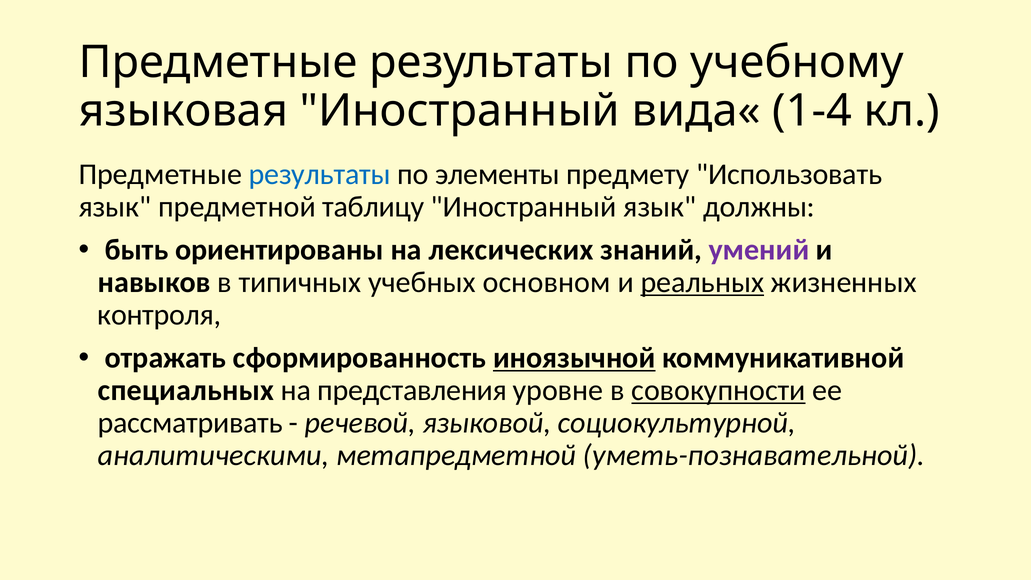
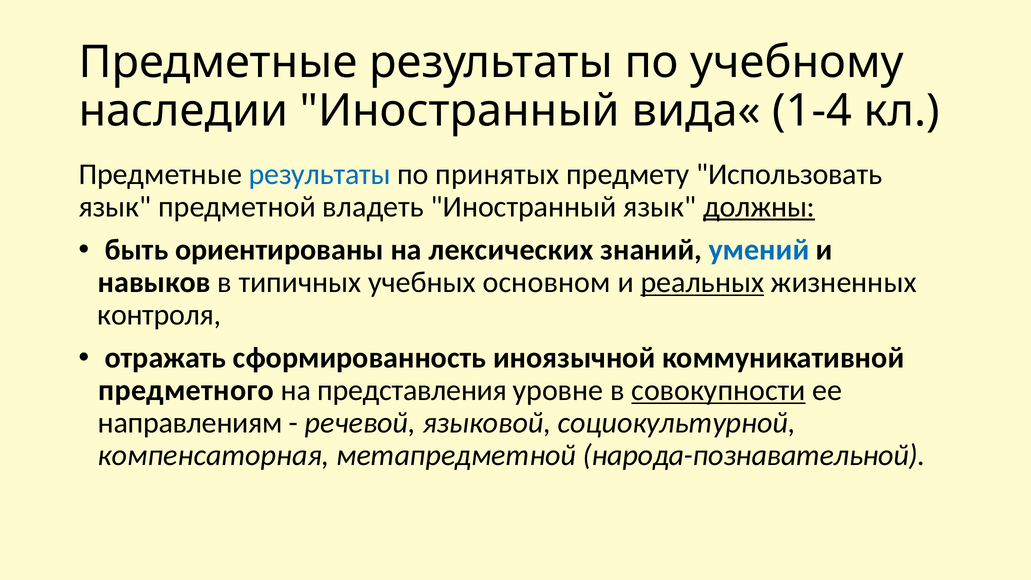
языковая: языковая -> наследии
элементы: элементы -> принятых
таблицу: таблицу -> владеть
должны underline: none -> present
умений colour: purple -> blue
иноязычной underline: present -> none
специальных: специальных -> предметного
рассматривать: рассматривать -> направлениям
аналитическими: аналитическими -> компенсаторная
уметь-познавательной: уметь-познавательной -> народа-познавательной
